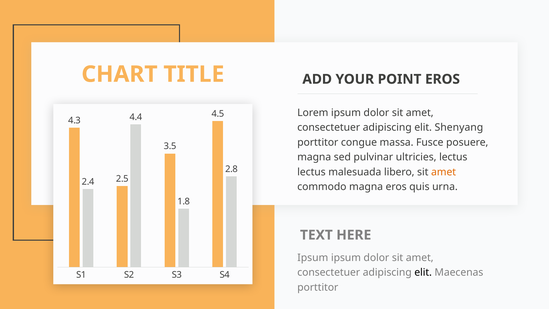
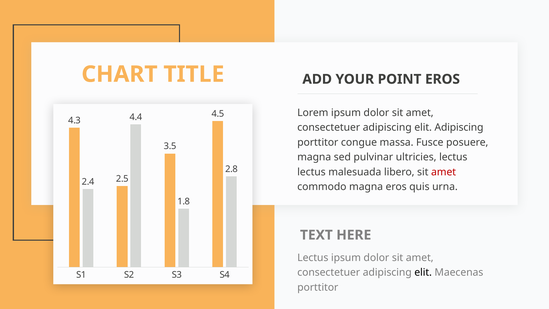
elit Shenyang: Shenyang -> Adipiscing
amet at (444, 172) colour: orange -> red
Ipsum at (313, 258): Ipsum -> Lectus
